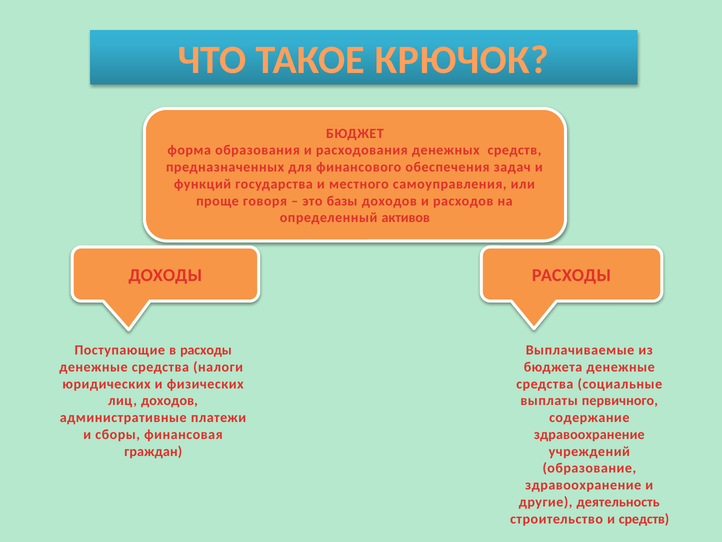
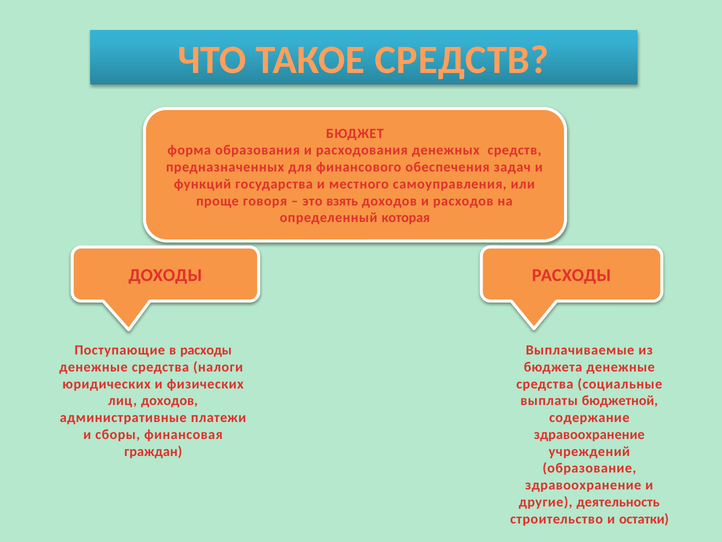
ТАКОЕ КРЮЧОК: КРЮЧОК -> СРЕДСТВ
базы: базы -> взять
активов: активов -> которая
первичного: первичного -> бюджетной
и средств: средств -> остатки
